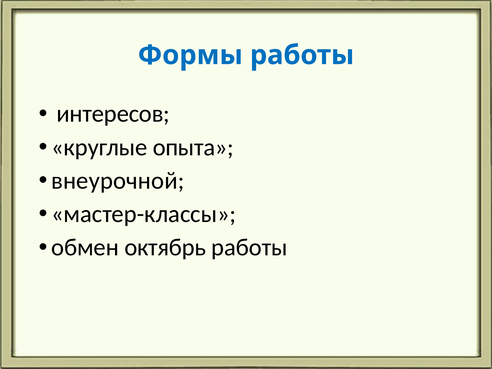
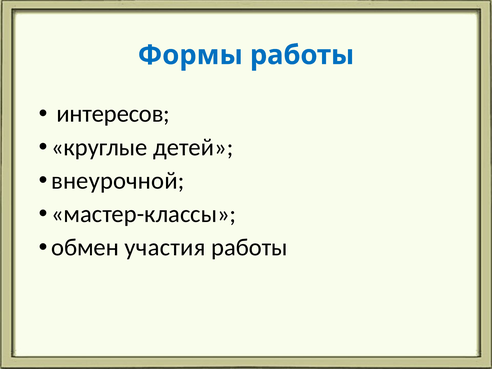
опыта: опыта -> детей
октябрь: октябрь -> участия
